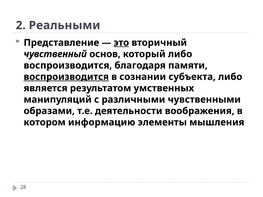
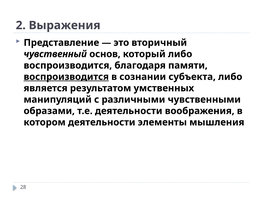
Реальными: Реальными -> Выражения
это underline: present -> none
котором информацию: информацию -> деятельности
